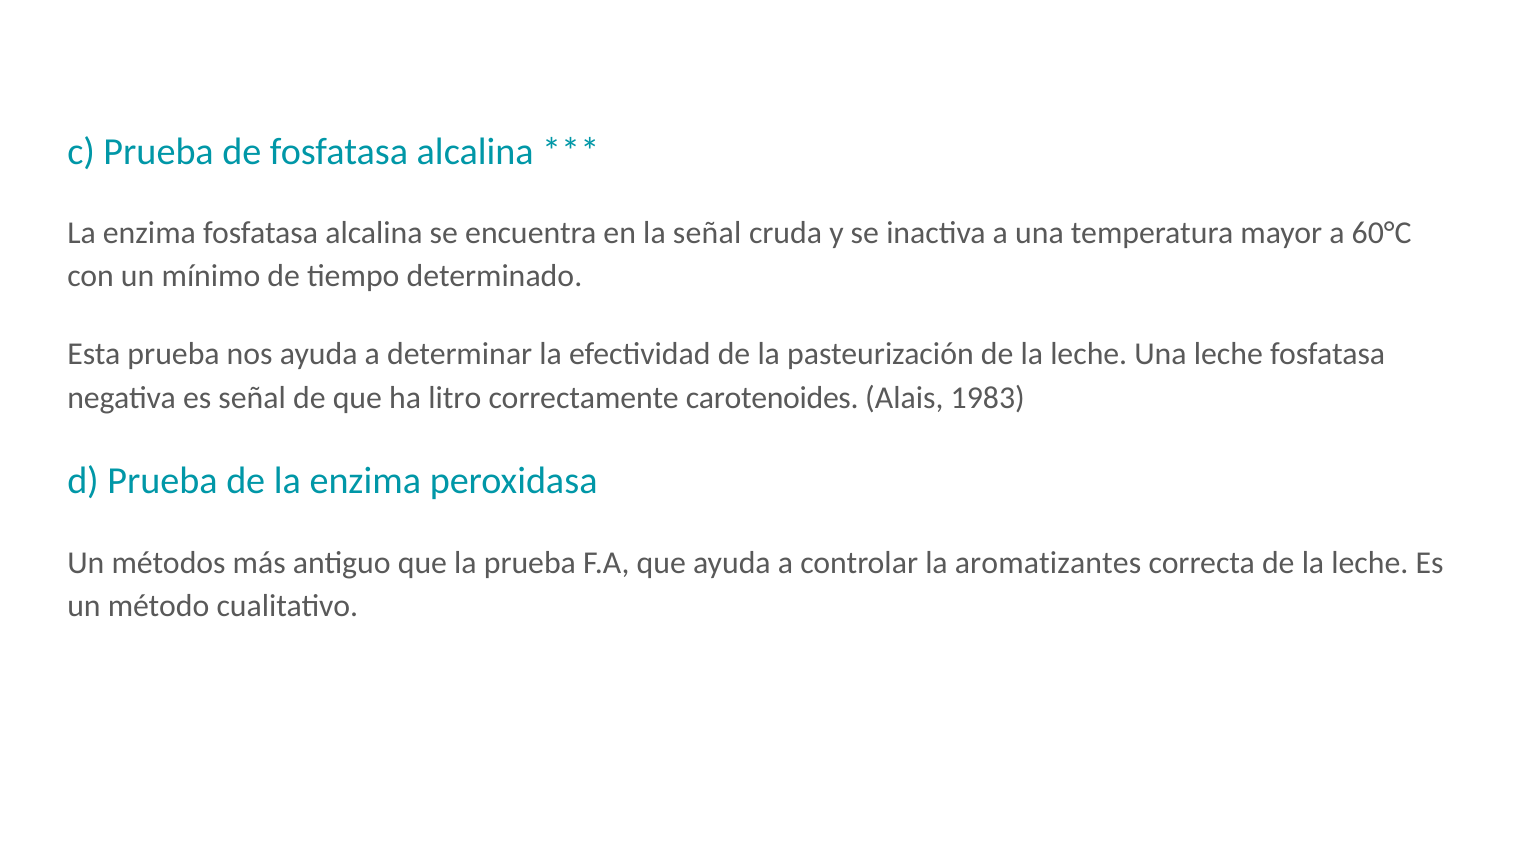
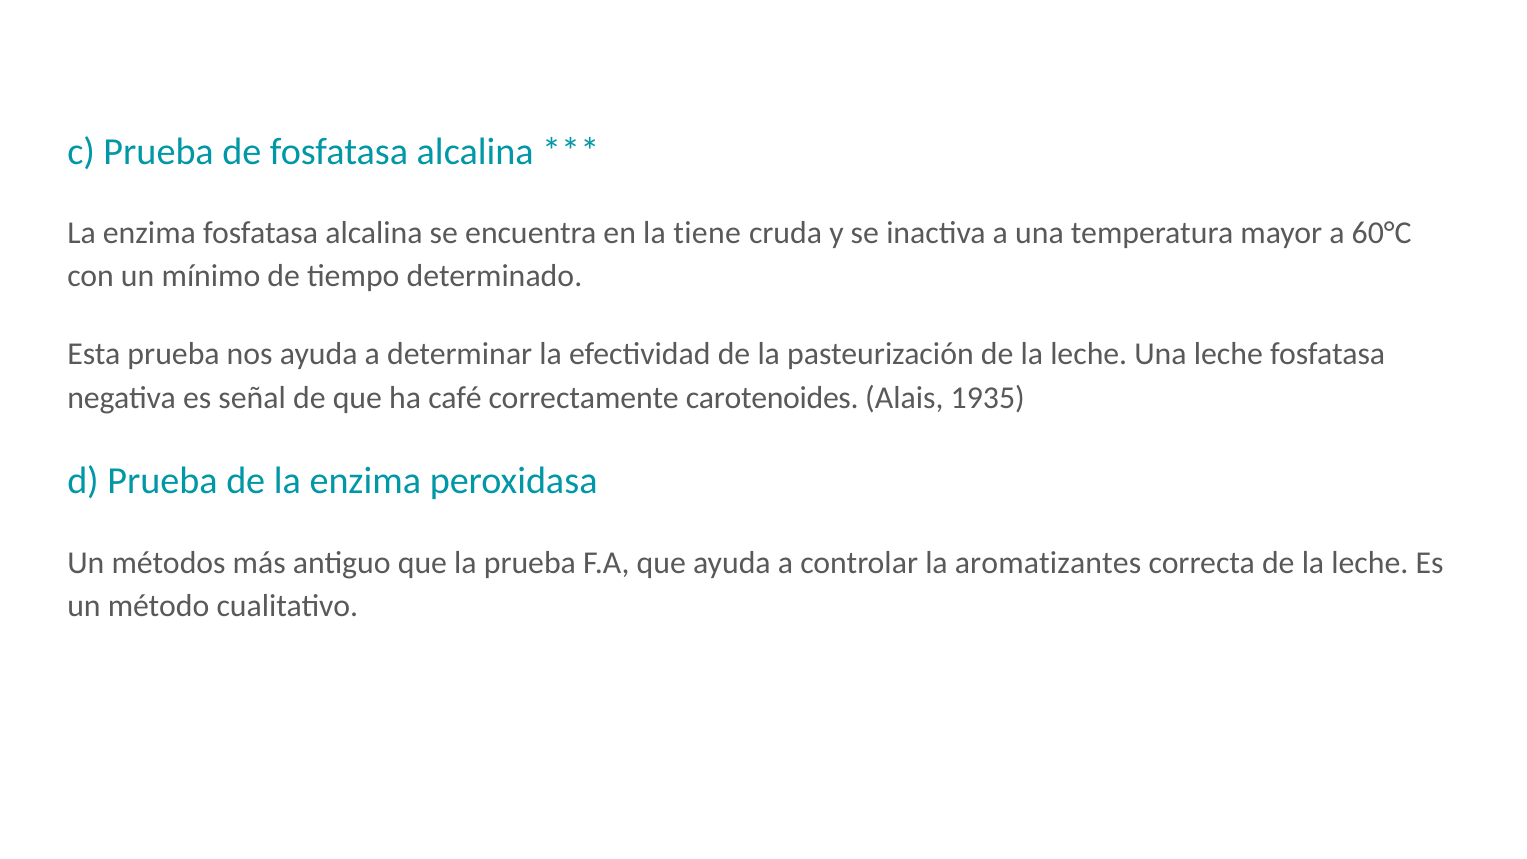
la señal: señal -> tiene
litro: litro -> café
1983: 1983 -> 1935
